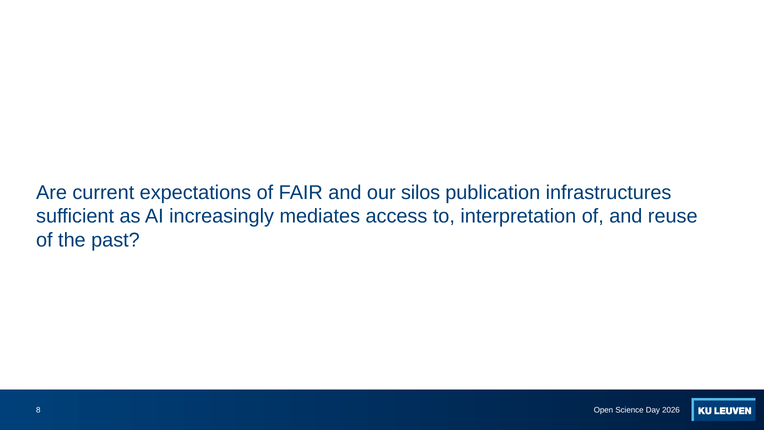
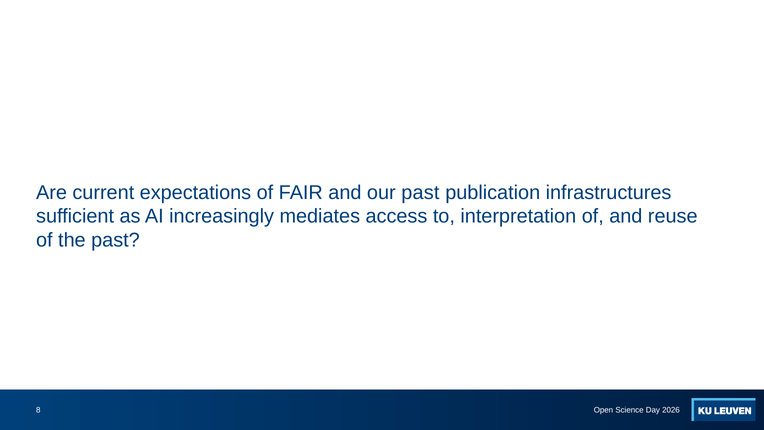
our silos: silos -> past
